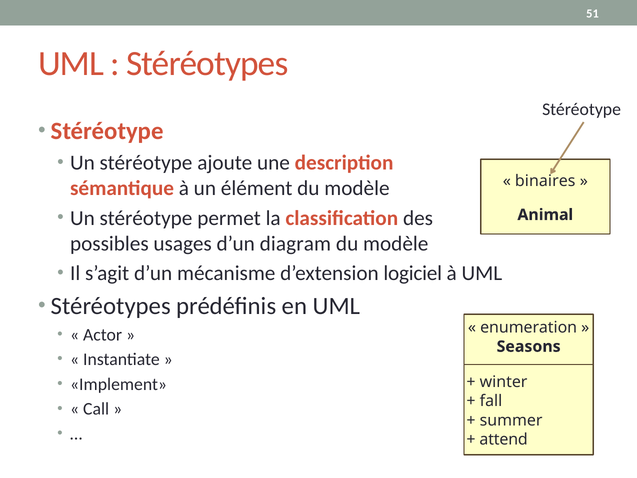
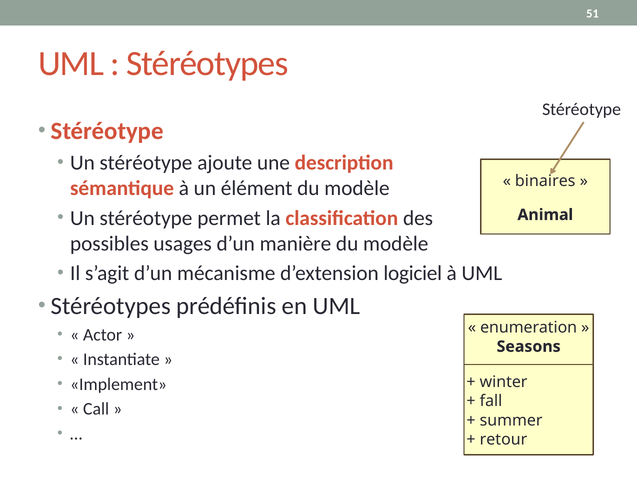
diagram: diagram -> manière
attend: attend -> retour
